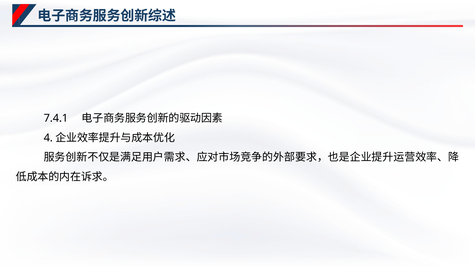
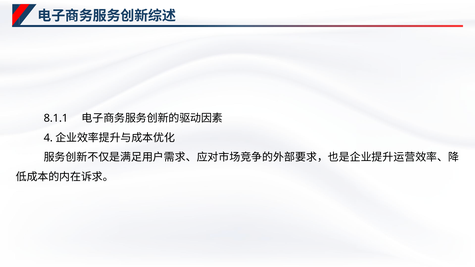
7.4.1: 7.4.1 -> 8.1.1
